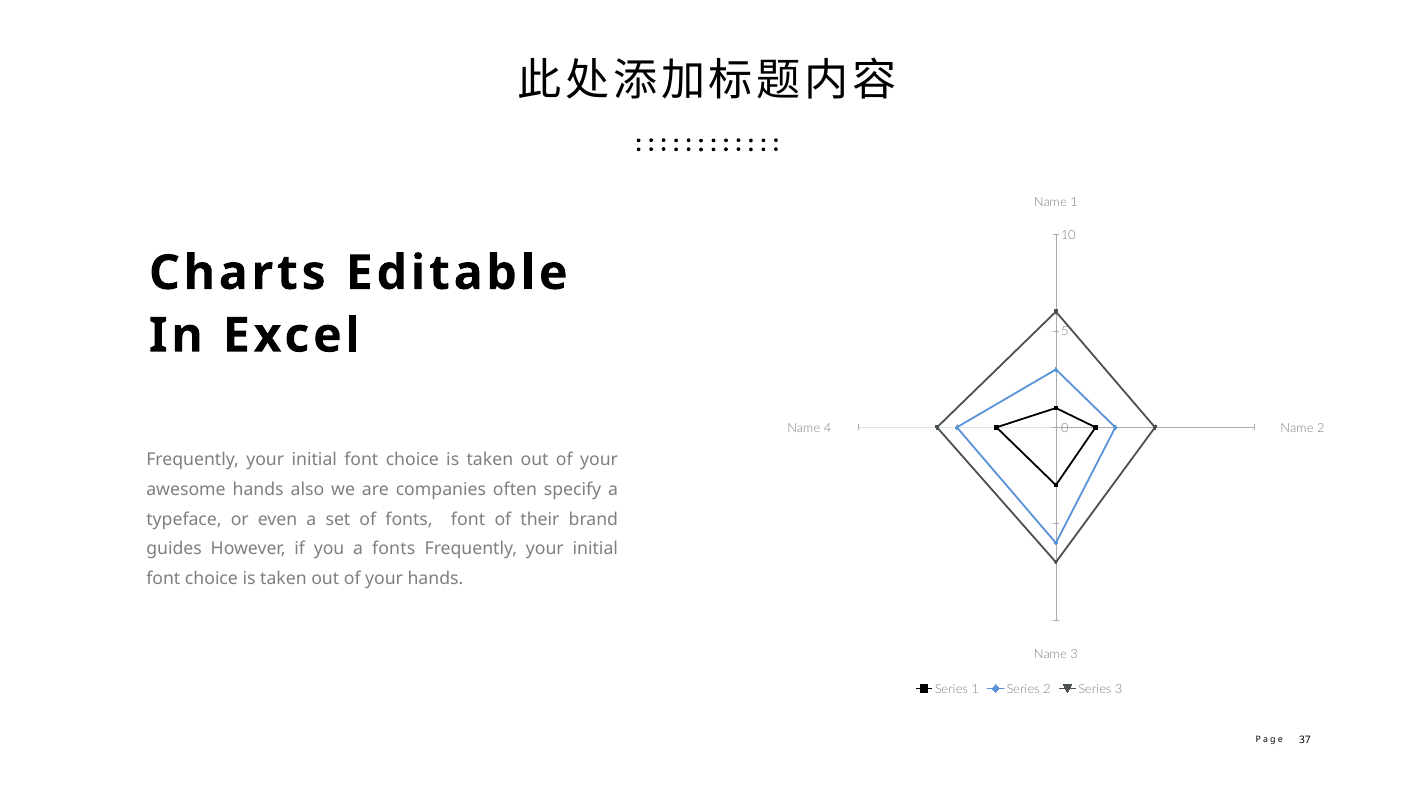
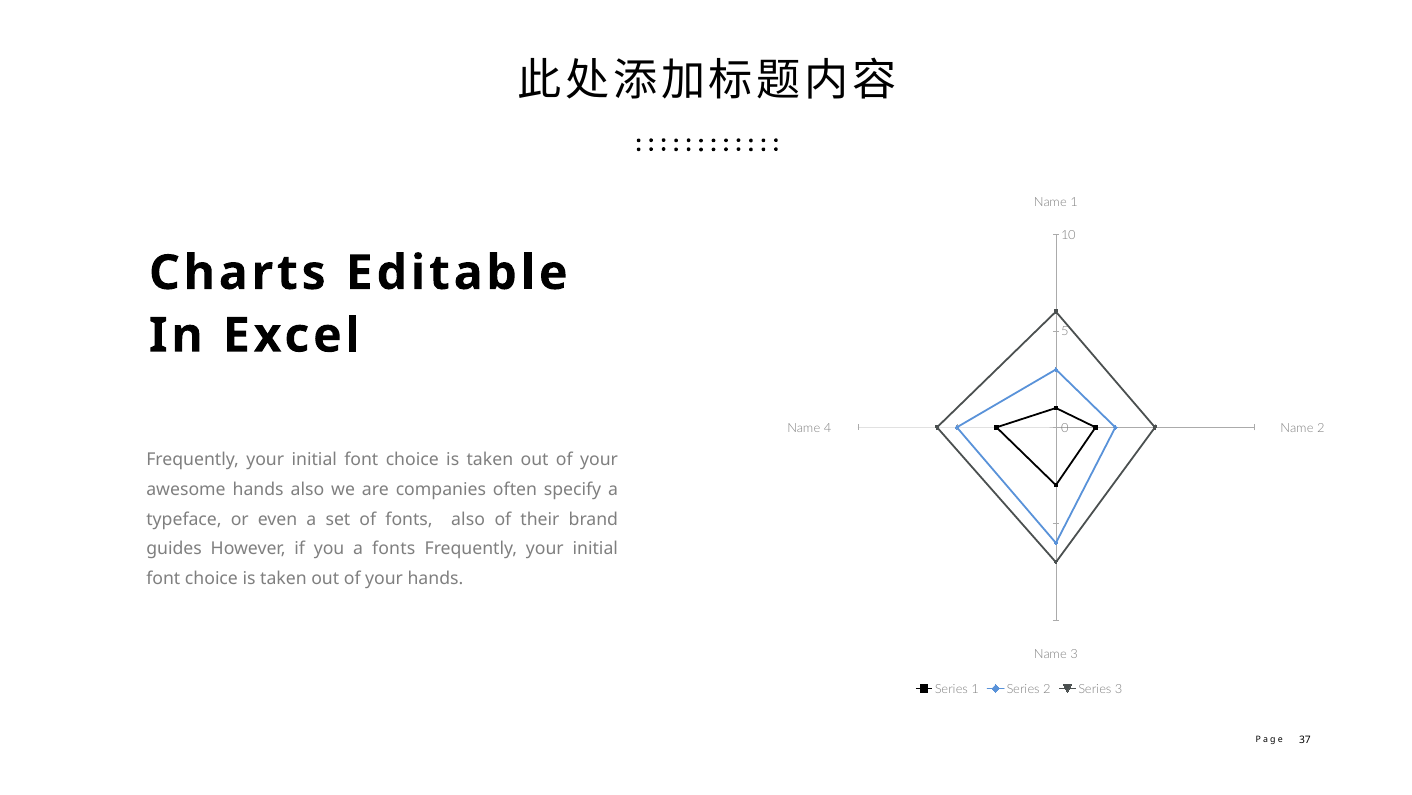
fonts font: font -> also
